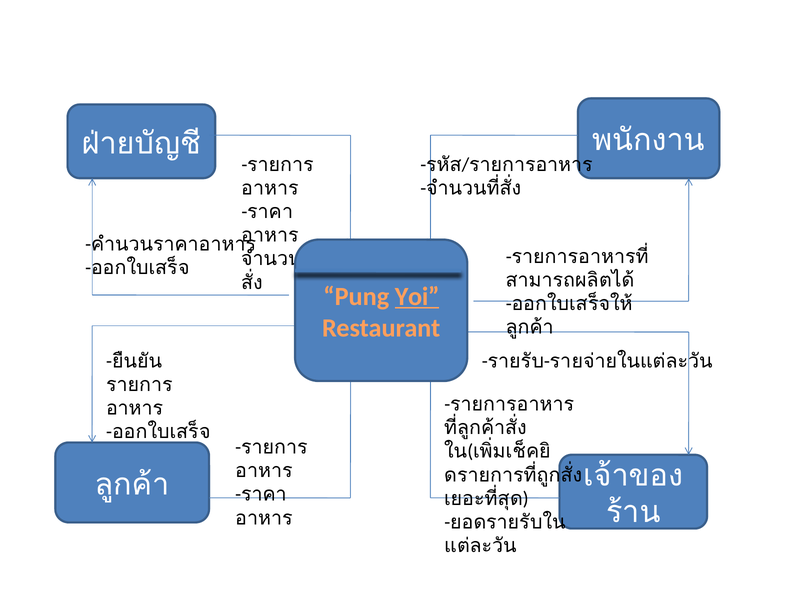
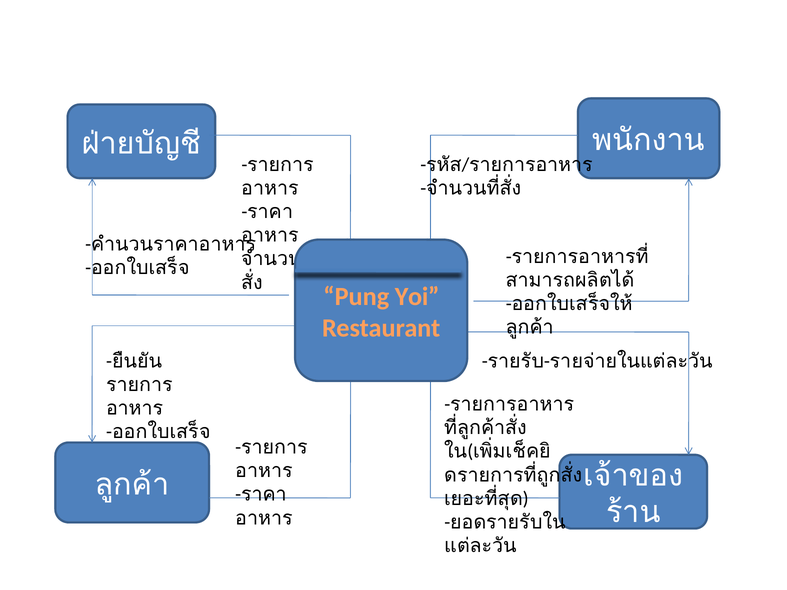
Yoi underline: present -> none
